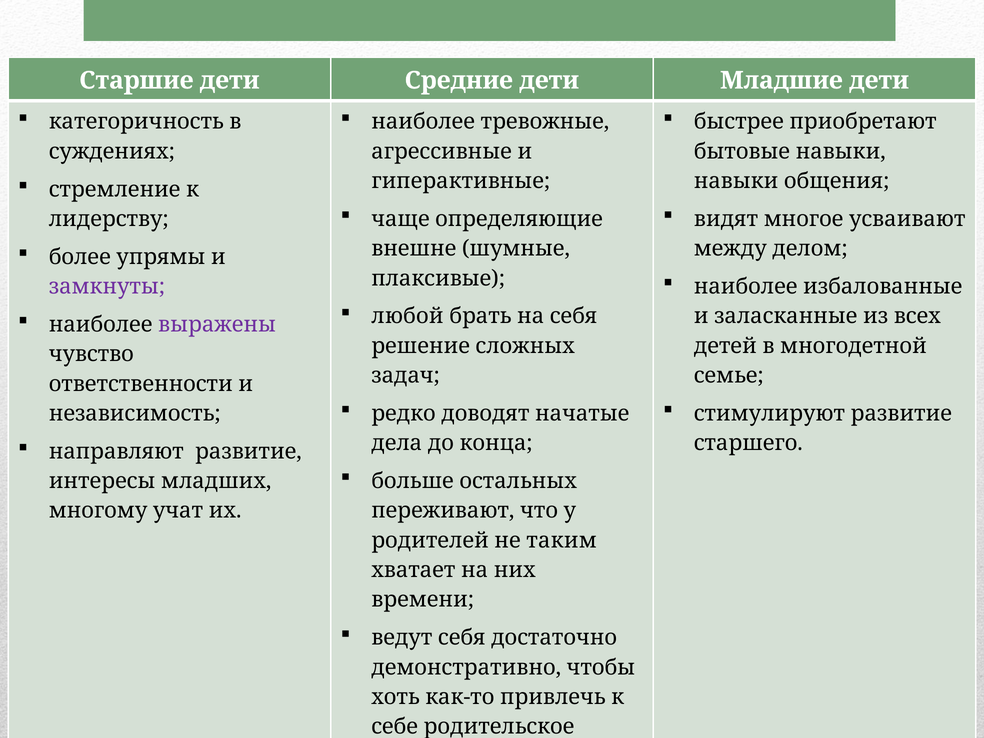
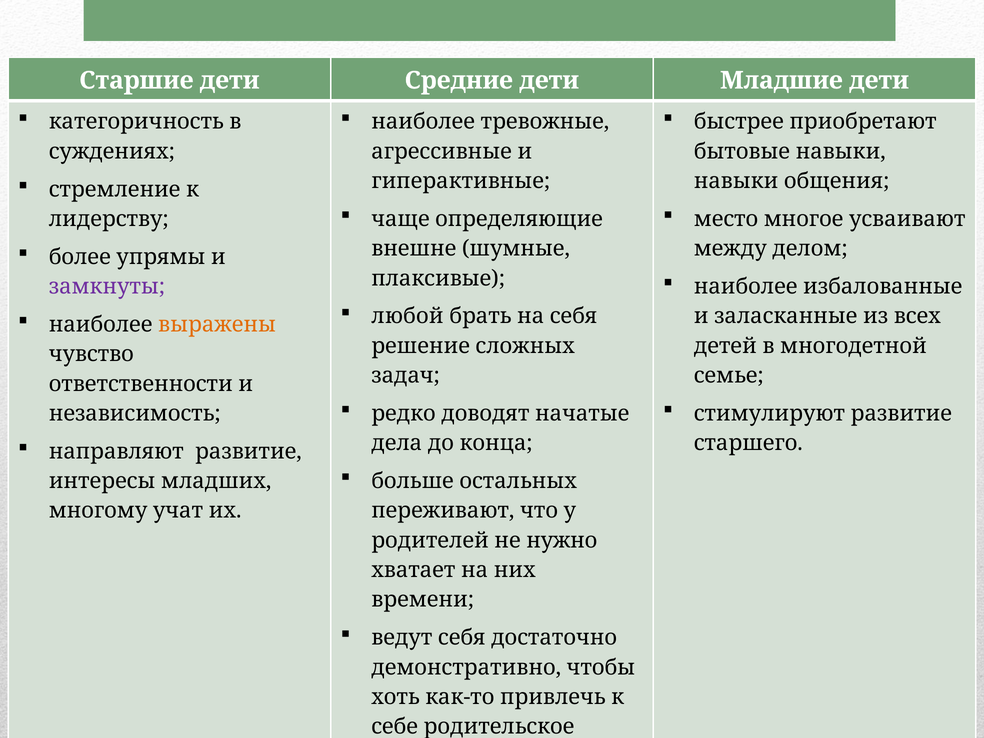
видят: видят -> место
выражены colour: purple -> orange
таким: таким -> нужно
